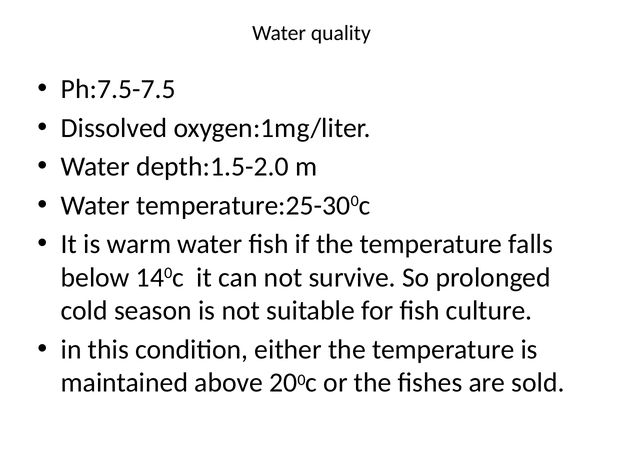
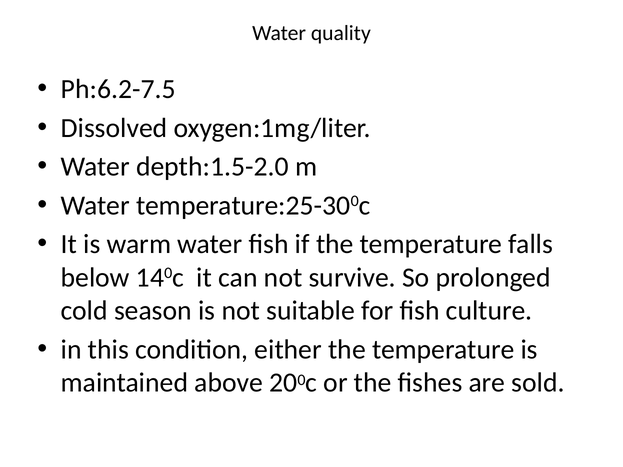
Ph:7.5-7.5: Ph:7.5-7.5 -> Ph:6.2-7.5
